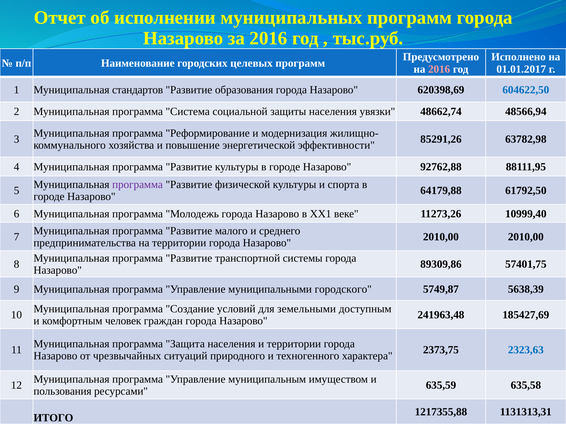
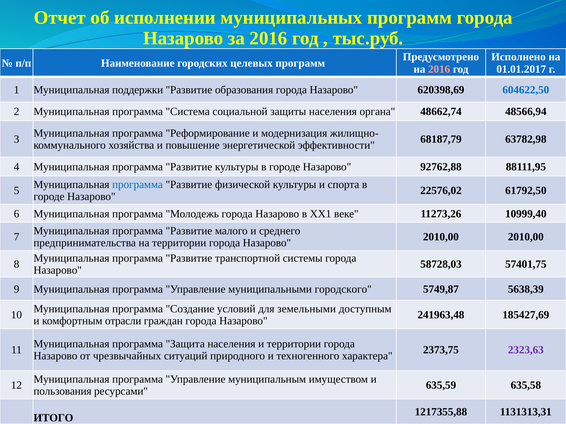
стандартов: стандартов -> поддержки
увязки: увязки -> органа
85291,26: 85291,26 -> 68187,79
программа at (138, 185) colour: purple -> blue
64179,88: 64179,88 -> 22576,02
89309,86: 89309,86 -> 58728,03
человек: человек -> отрасли
2323,63 colour: blue -> purple
